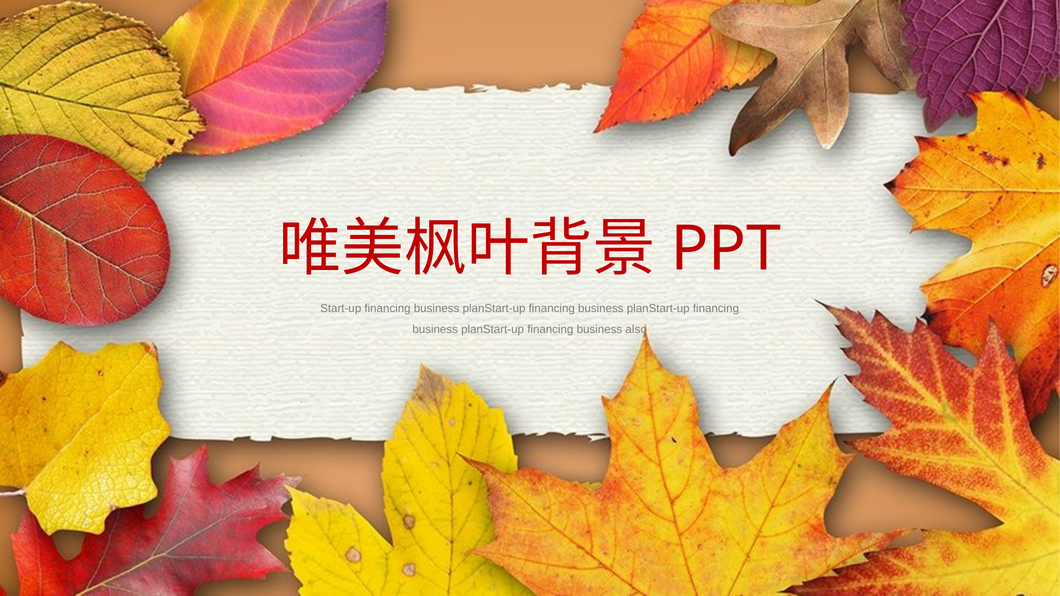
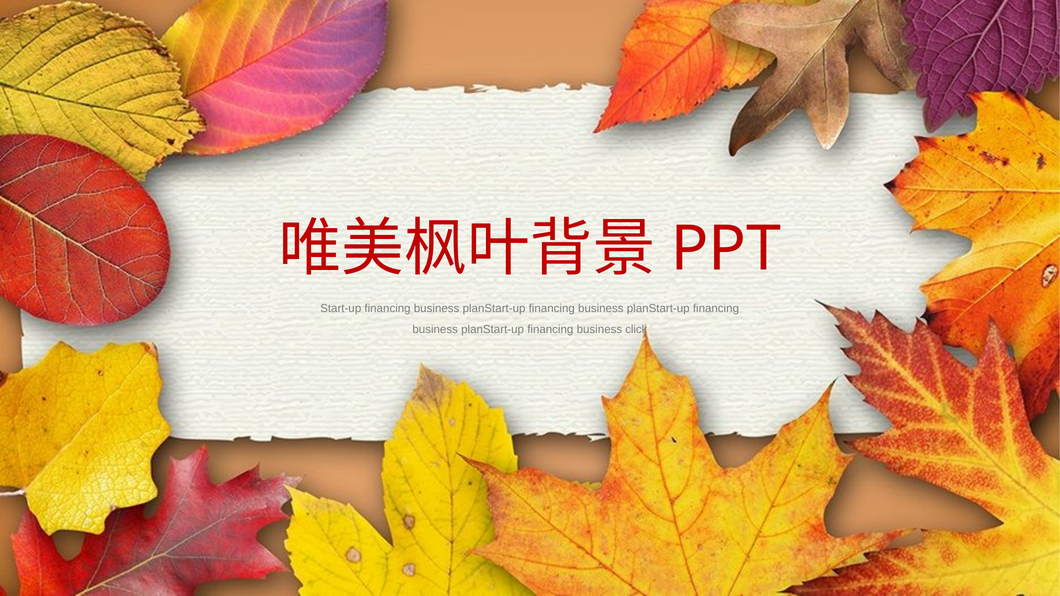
also: also -> click
